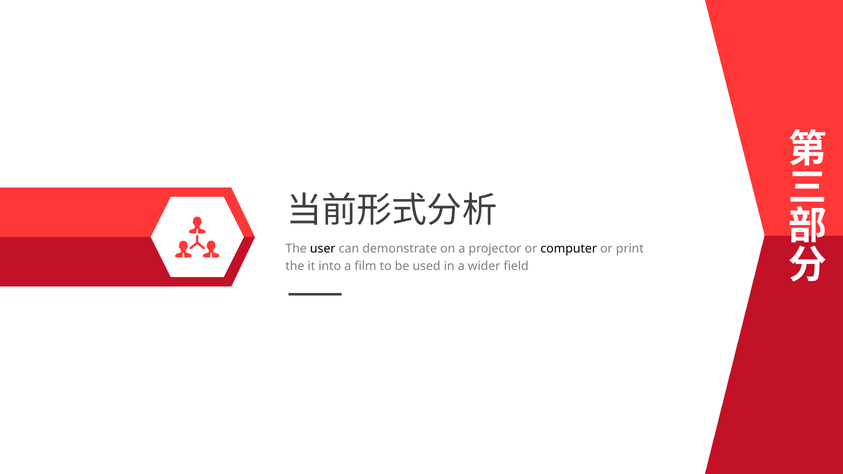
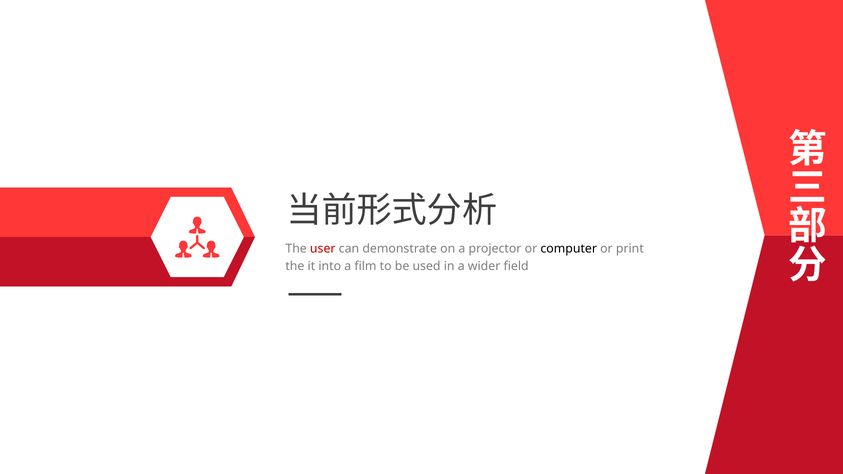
user colour: black -> red
